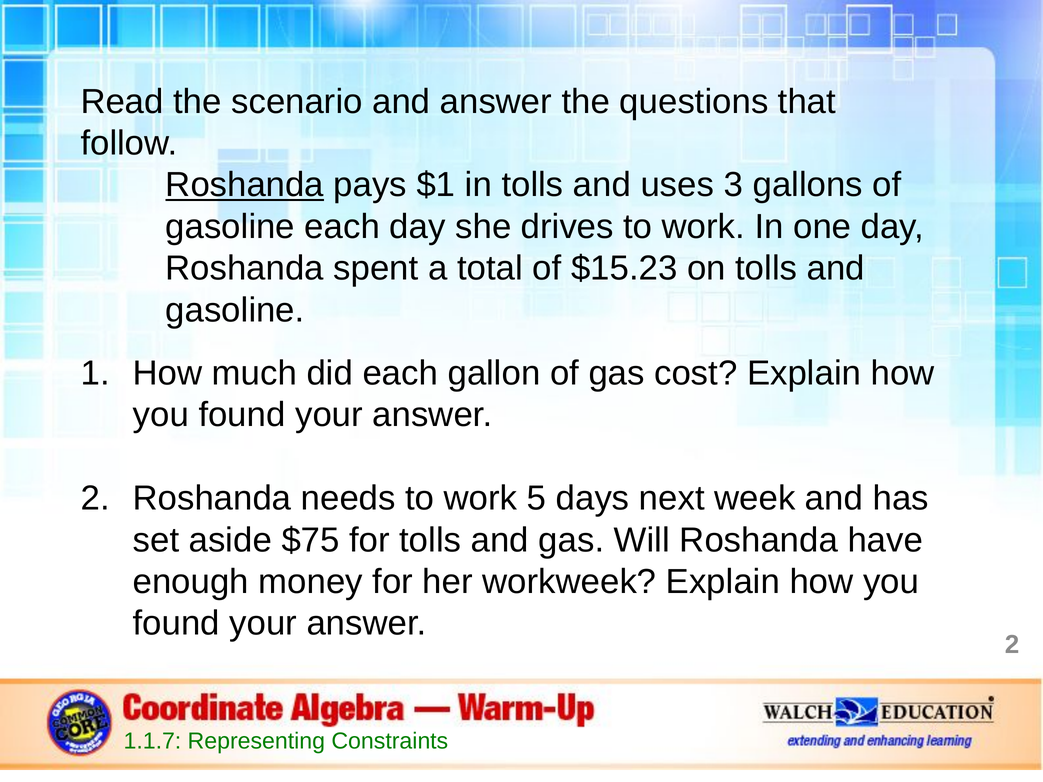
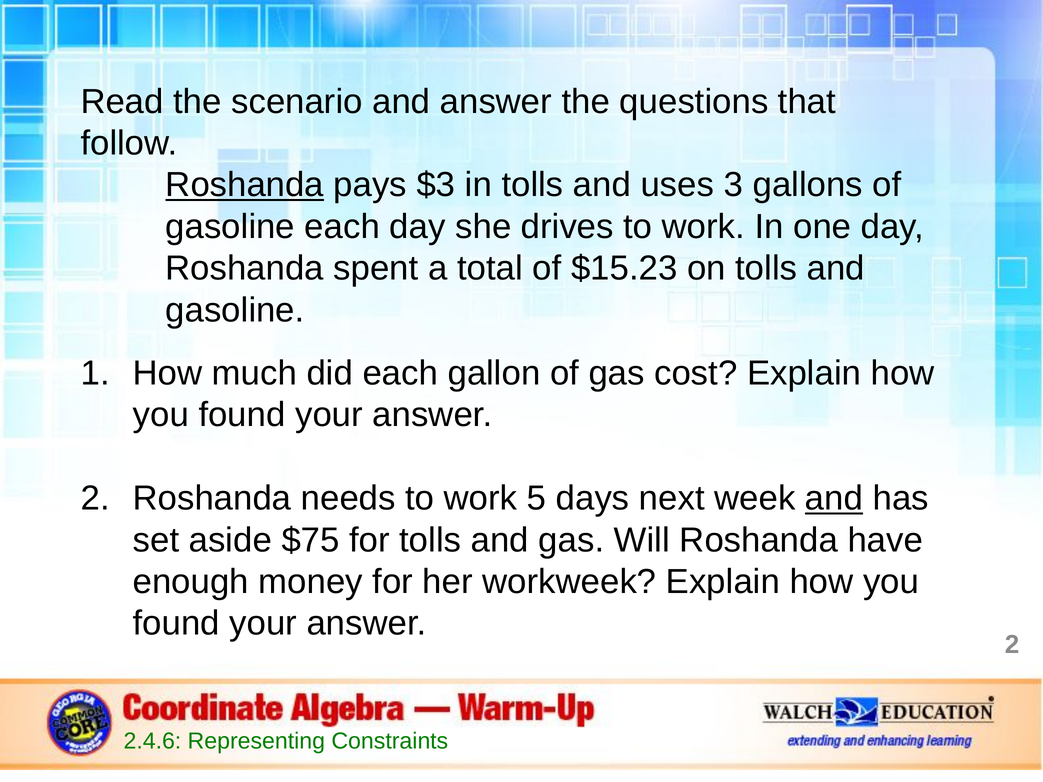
$1: $1 -> $3
and at (834, 499) underline: none -> present
1.1.7: 1.1.7 -> 2.4.6
